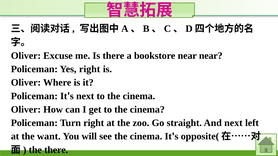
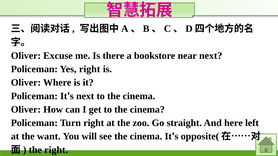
near near: near -> next
And next: next -> here
the there: there -> right
